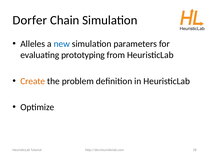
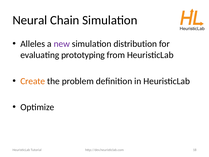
Dorfer: Dorfer -> Neural
new colour: blue -> purple
parameters: parameters -> distribution
